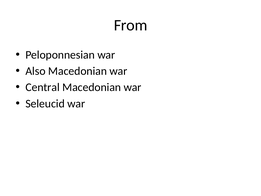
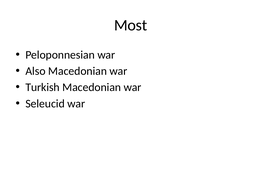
From: From -> Most
Central: Central -> Turkish
